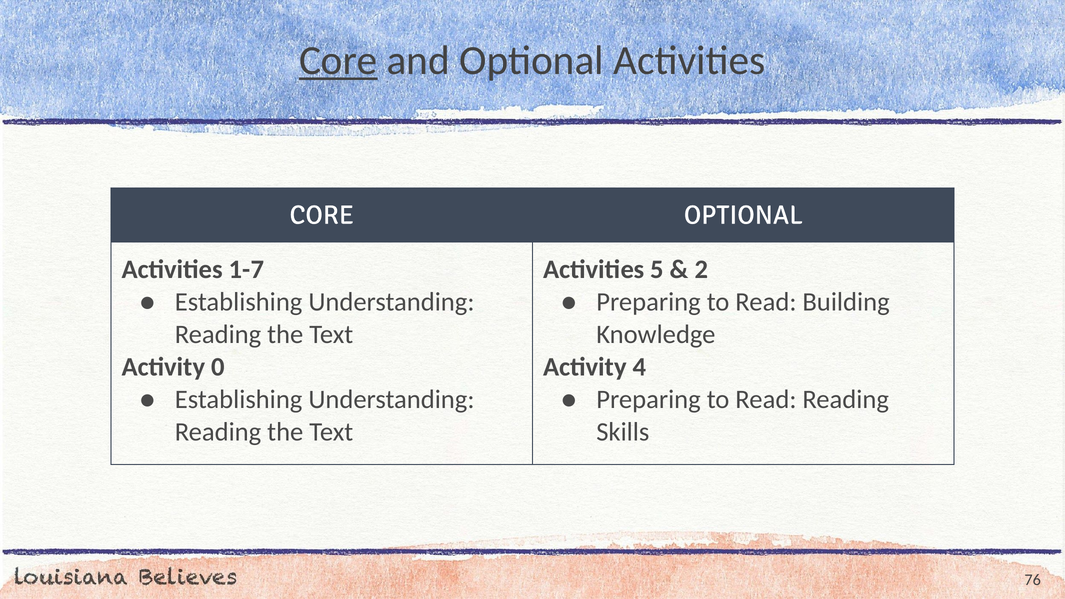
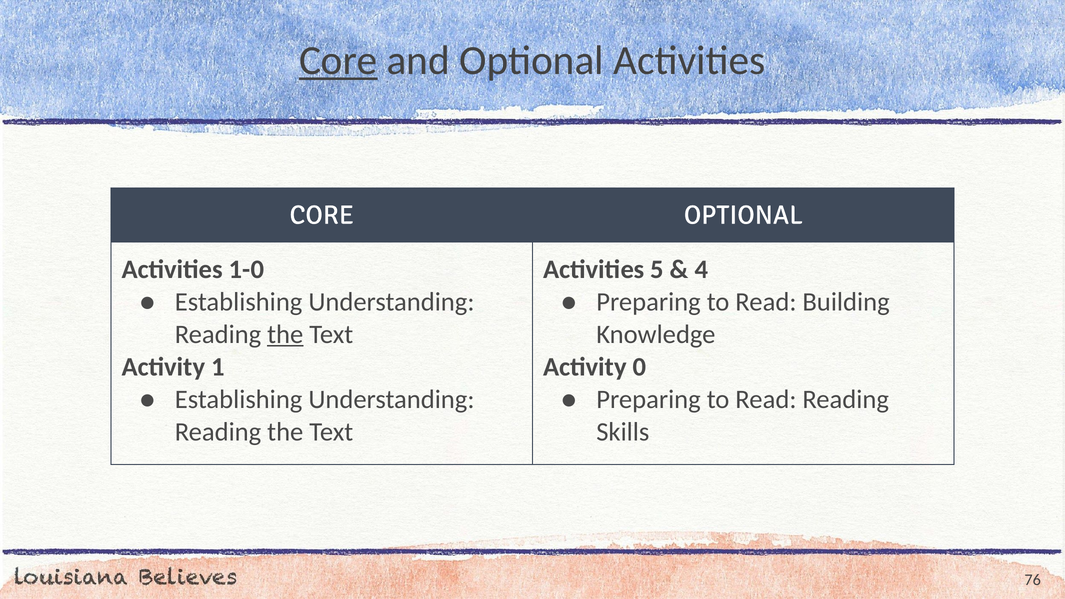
1-7: 1-7 -> 1-0
2: 2 -> 4
the at (285, 334) underline: none -> present
0: 0 -> 1
4: 4 -> 0
